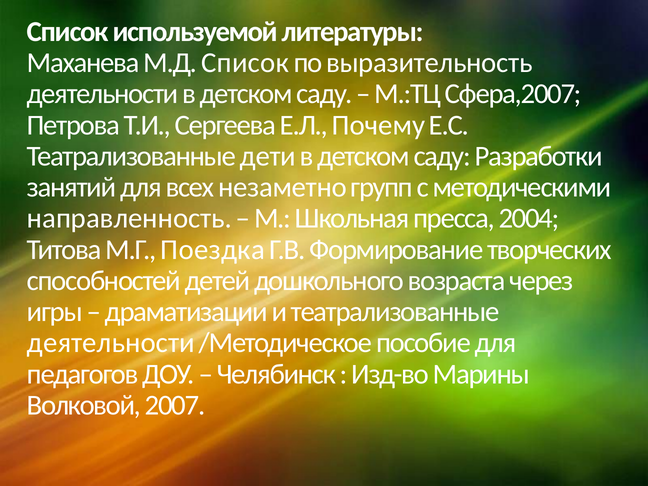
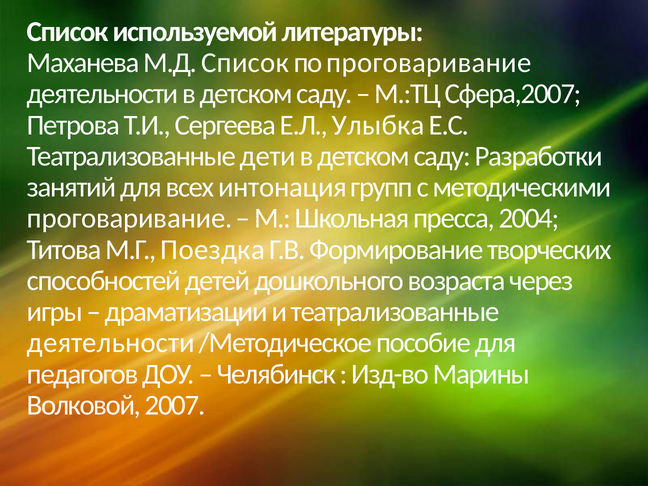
по выразительность: выразительность -> проговаривание
Почему: Почему -> Улыбка
незаметно: незаметно -> интонация
направленность at (130, 218): направленность -> проговаривание
